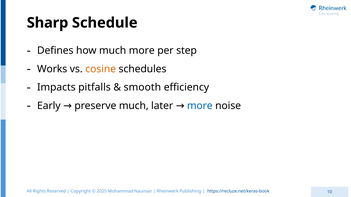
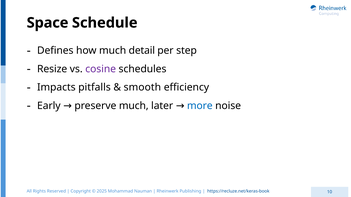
Sharp: Sharp -> Space
much more: more -> detail
Works: Works -> Resize
cosine colour: orange -> purple
